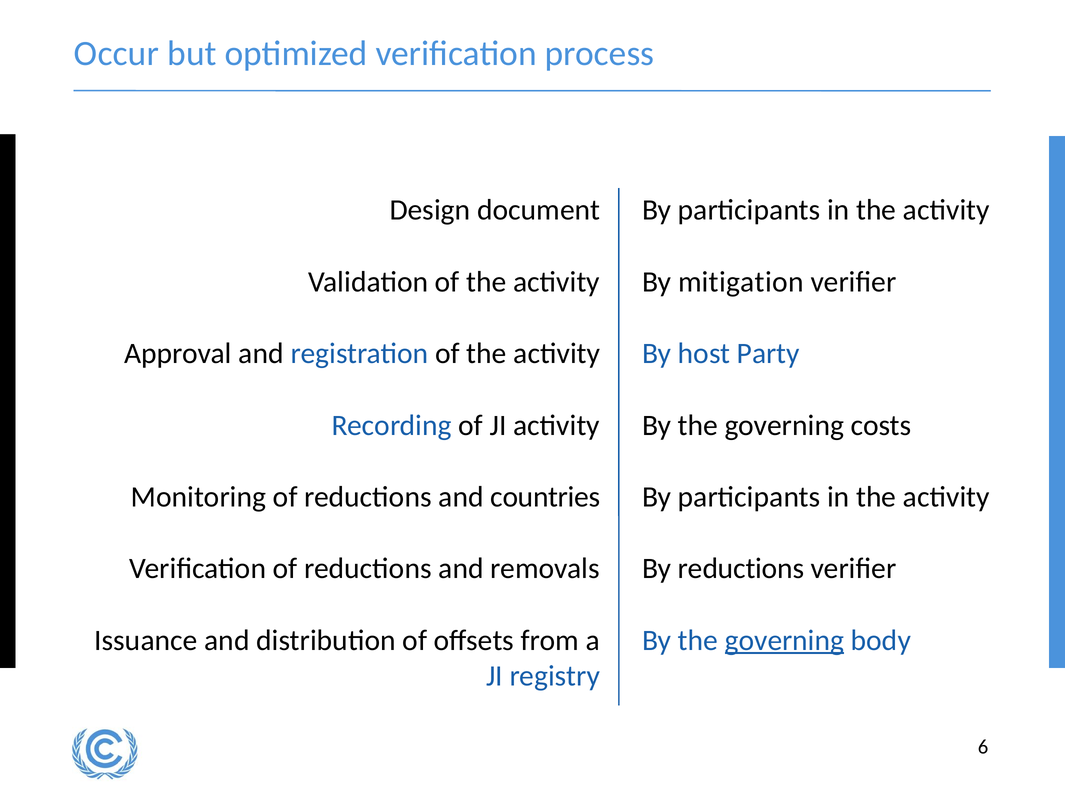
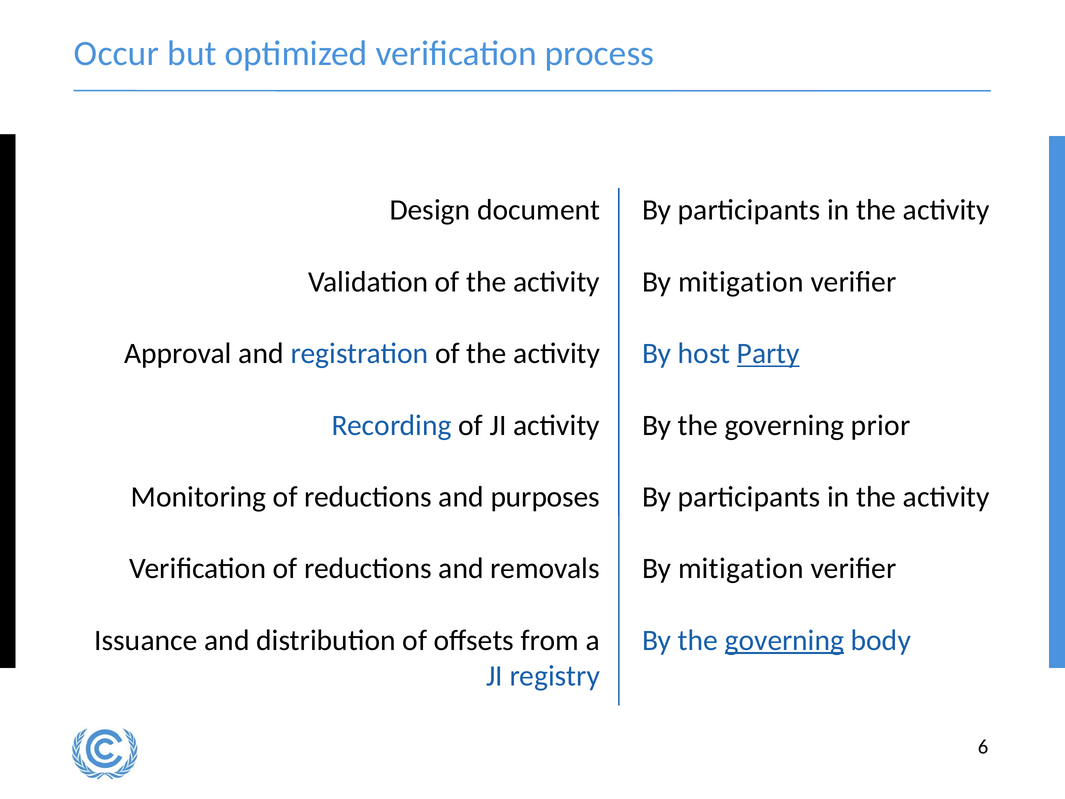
Party underline: none -> present
costs: costs -> prior
countries: countries -> purposes
removals By reductions: reductions -> mitigation
